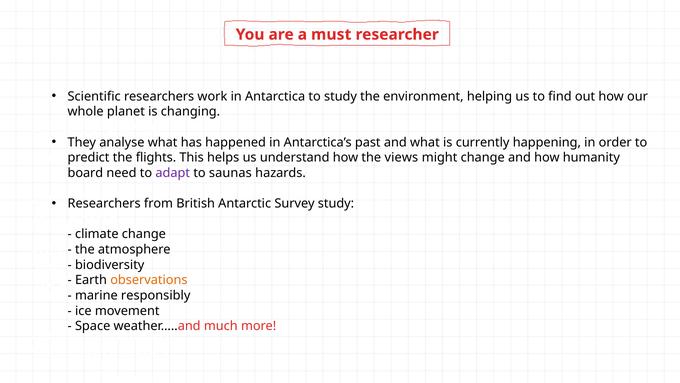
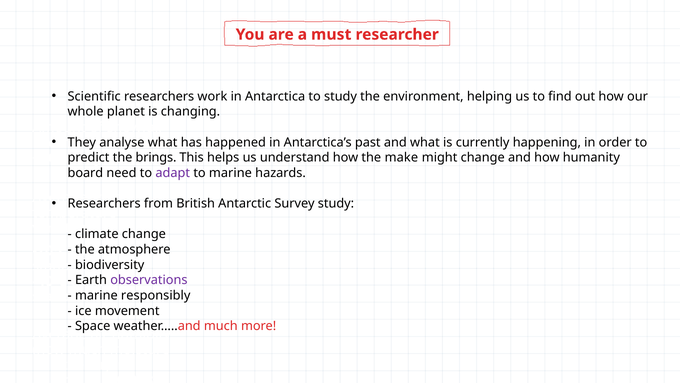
flights: flights -> brings
views: views -> make
to saunas: saunas -> marine
observations colour: orange -> purple
